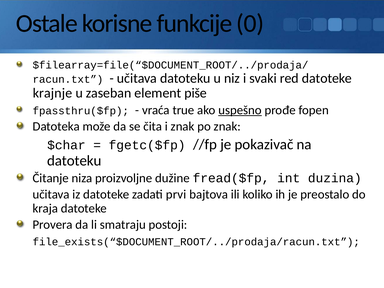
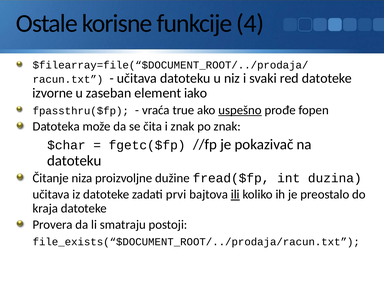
0: 0 -> 4
krajnje: krajnje -> izvorne
piše: piše -> iako
ili underline: none -> present
